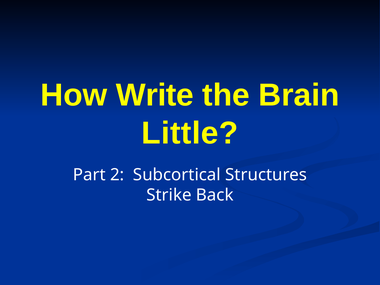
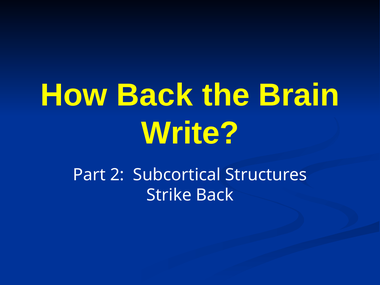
How Write: Write -> Back
Little: Little -> Write
